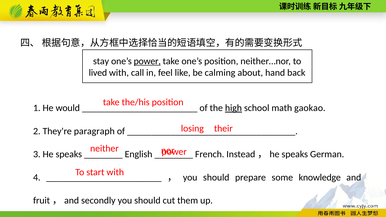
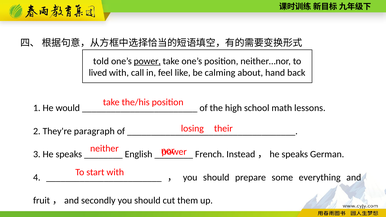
stay: stay -> told
high underline: present -> none
gaokao: gaokao -> lessons
knowledge: knowledge -> everything
